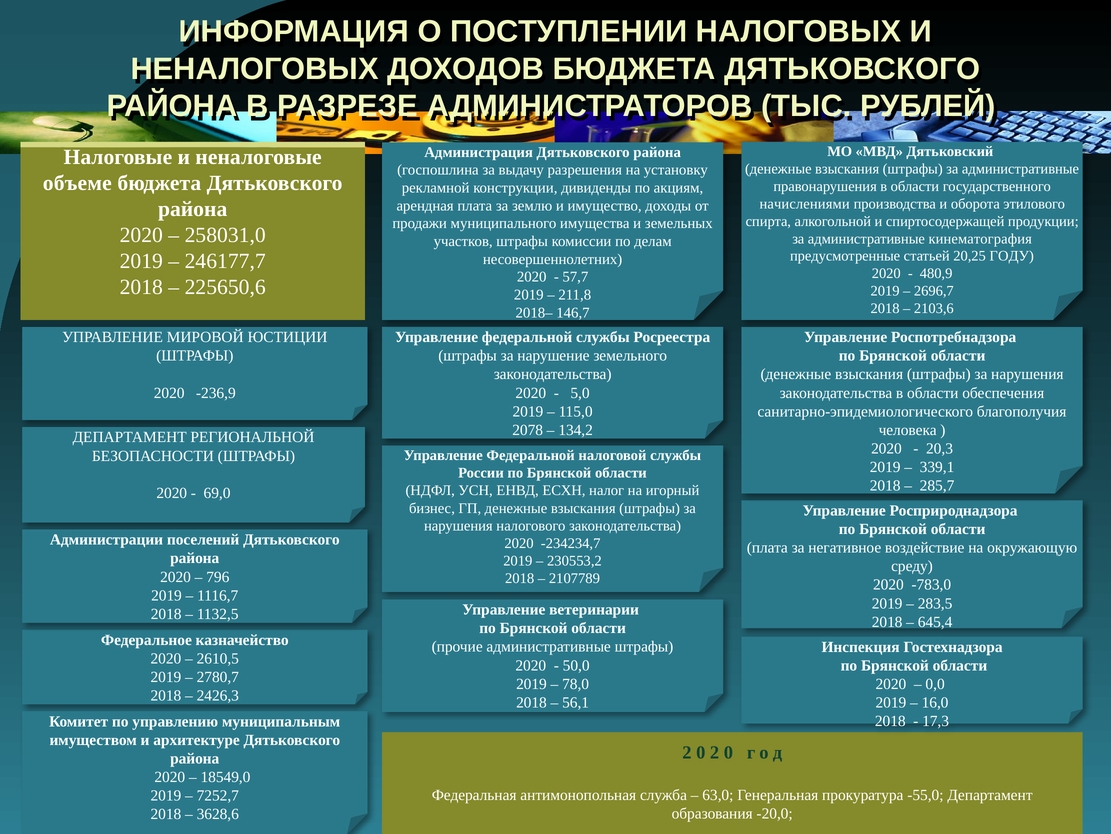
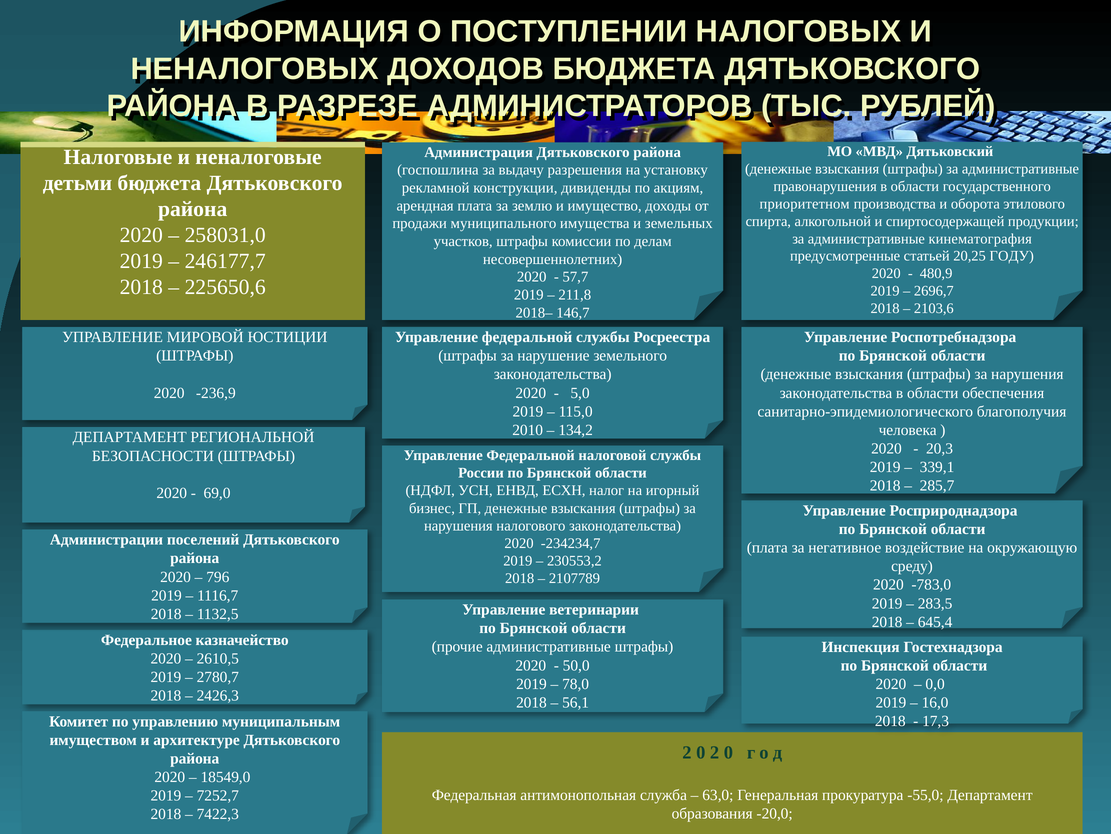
объеме: объеме -> детьми
начислениями: начислениями -> приоритетном
2078: 2078 -> 2010
3628,6: 3628,6 -> 7422,3
